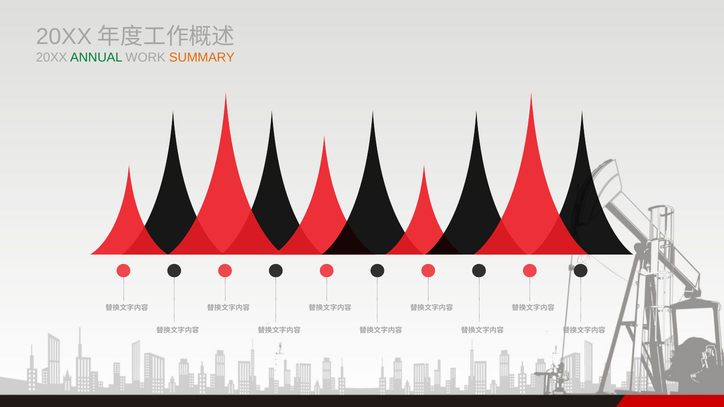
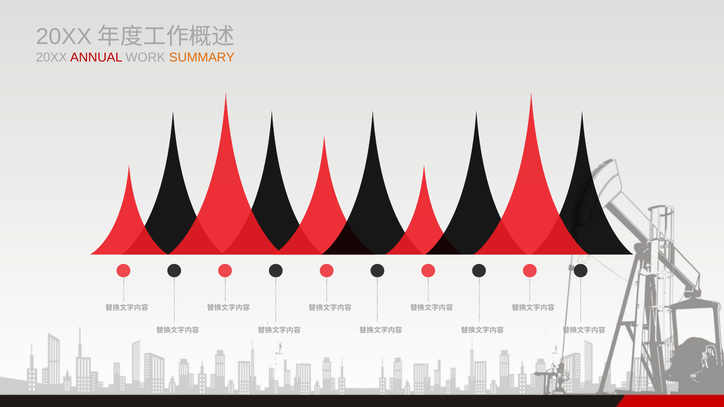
ANNUAL colour: green -> red
